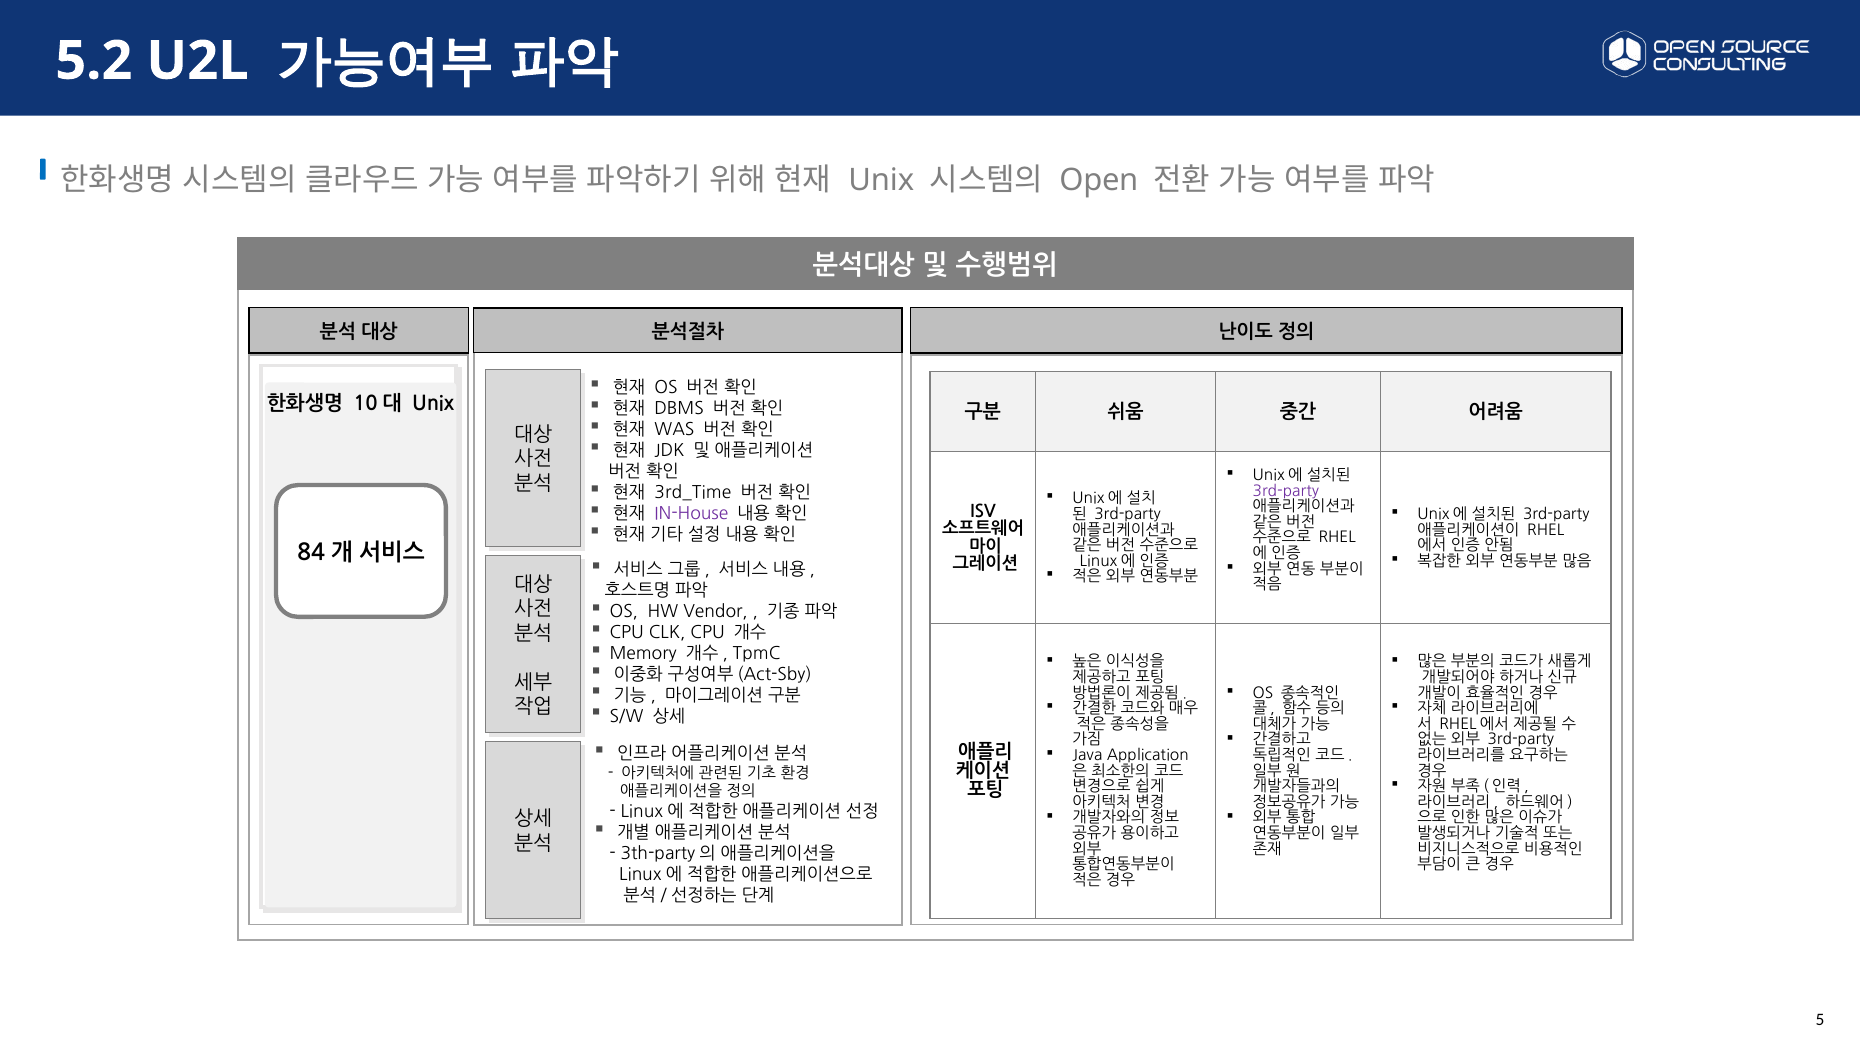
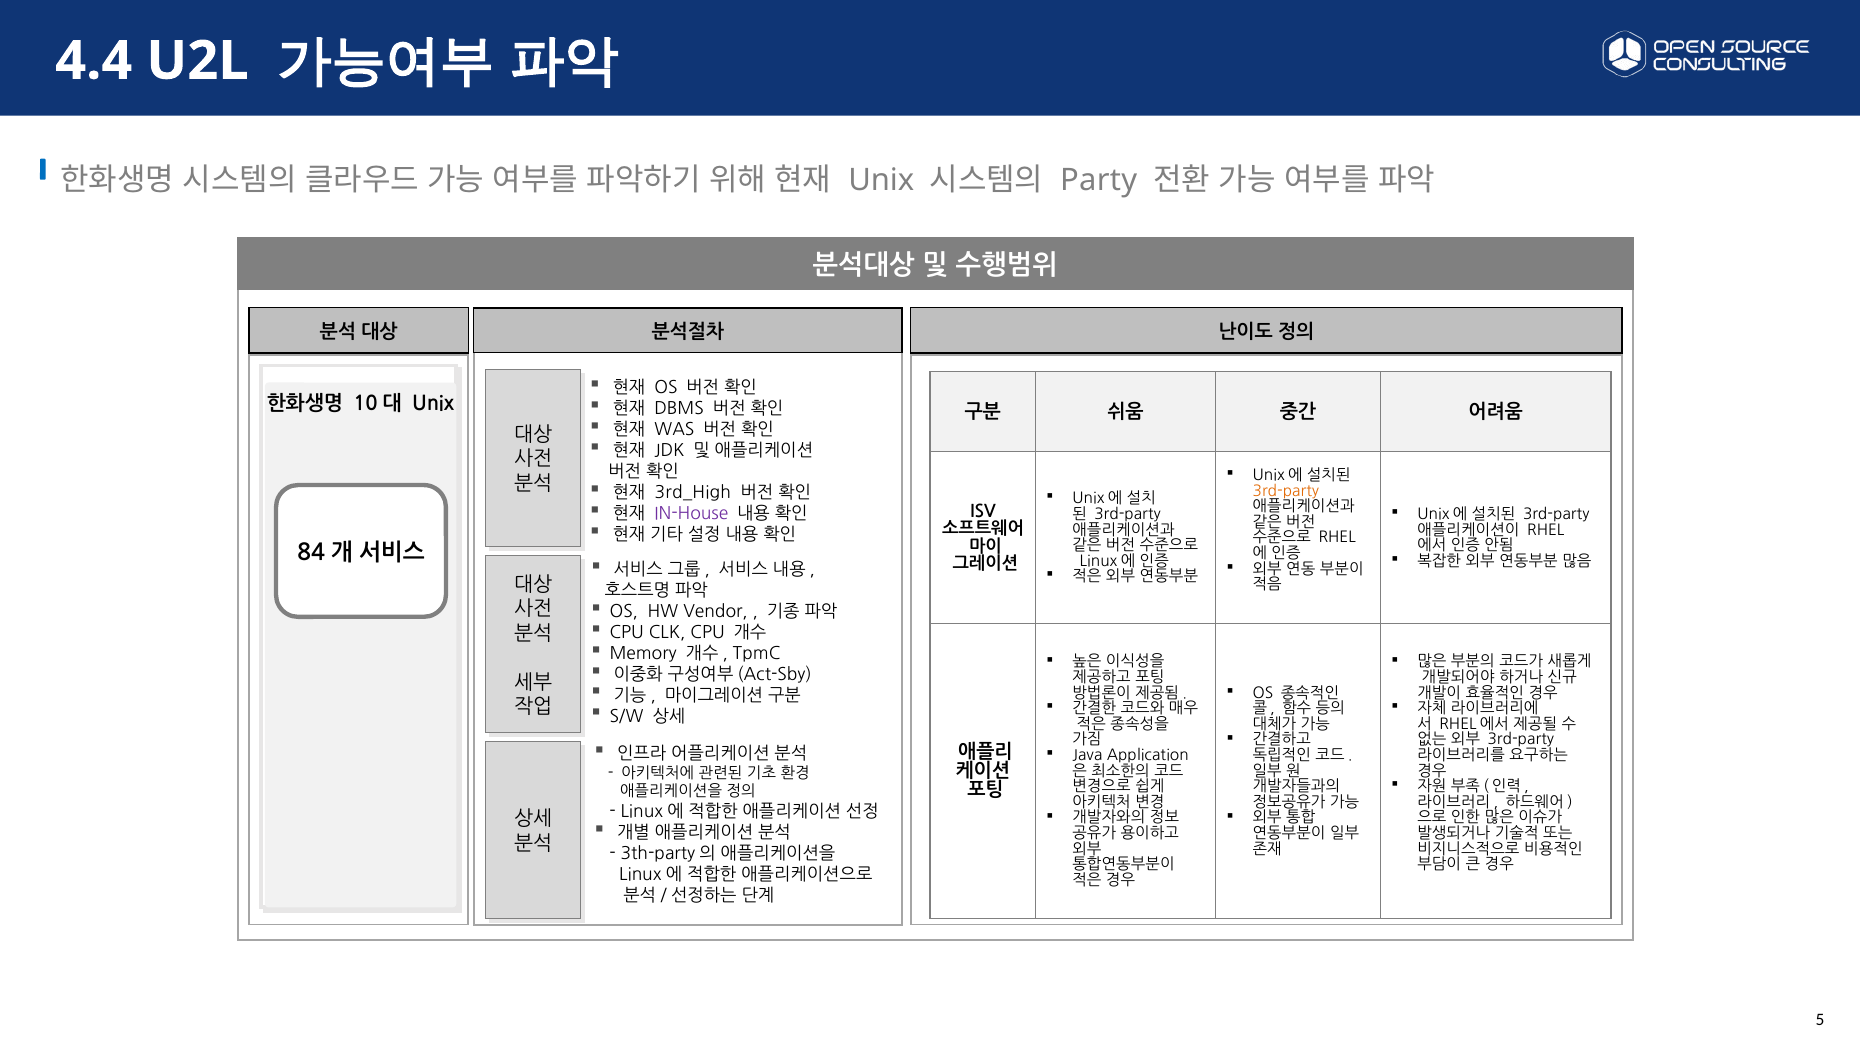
5.2: 5.2 -> 4.4
Open: Open -> Party
3rd_Time: 3rd_Time -> 3rd_High
3rd-party at (1286, 491) colour: purple -> orange
